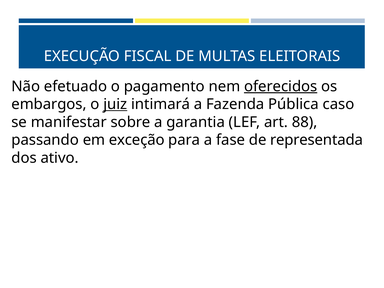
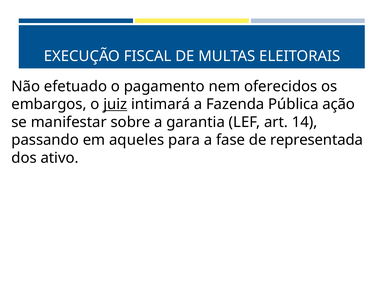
oferecidos underline: present -> none
caso: caso -> ação
88: 88 -> 14
exceção: exceção -> aqueles
